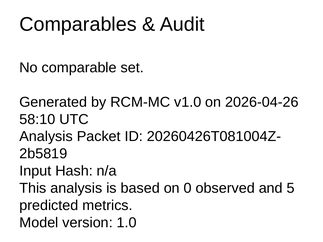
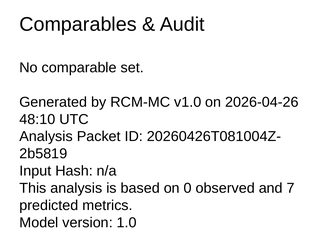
58:10: 58:10 -> 48:10
5: 5 -> 7
